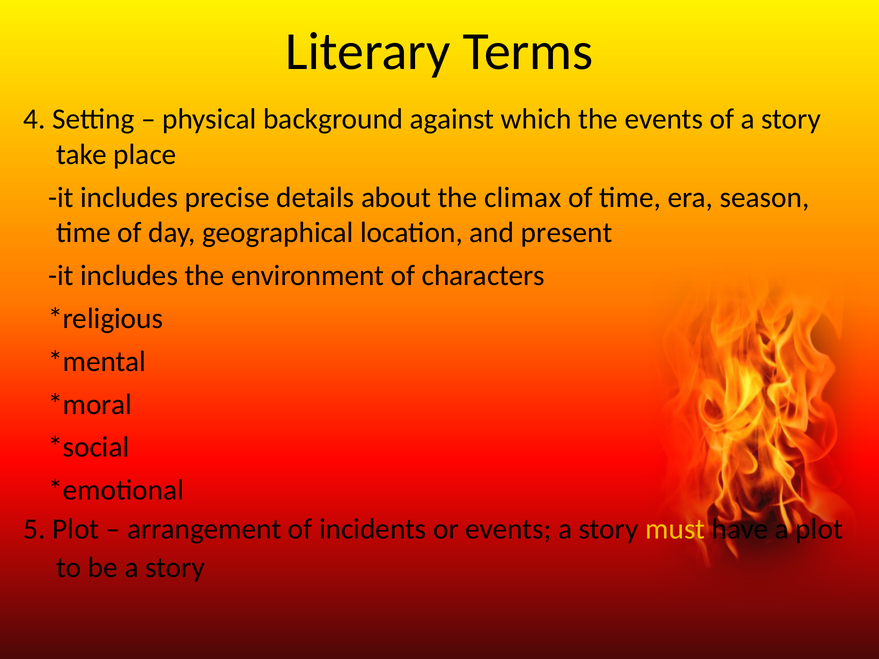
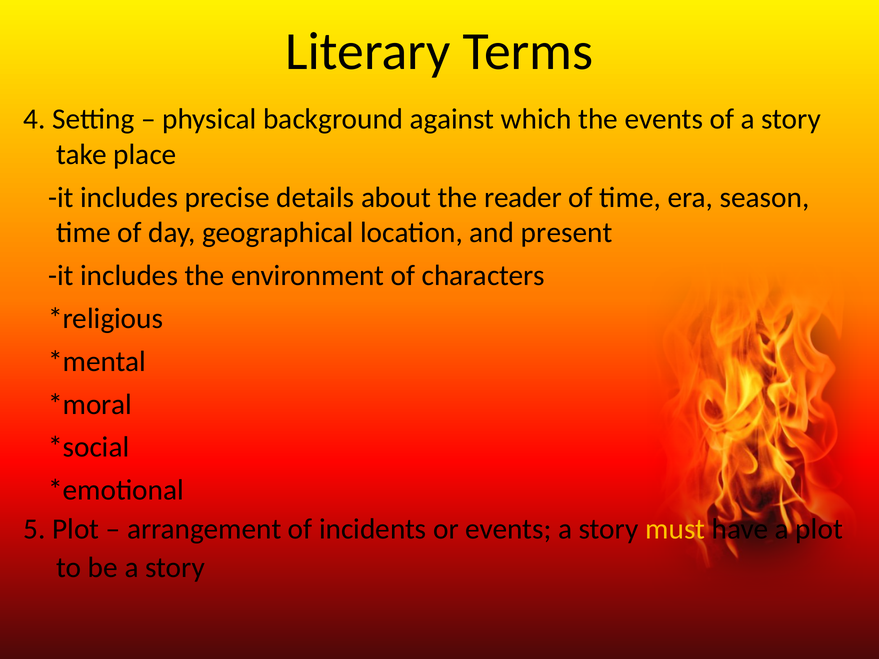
climax: climax -> reader
